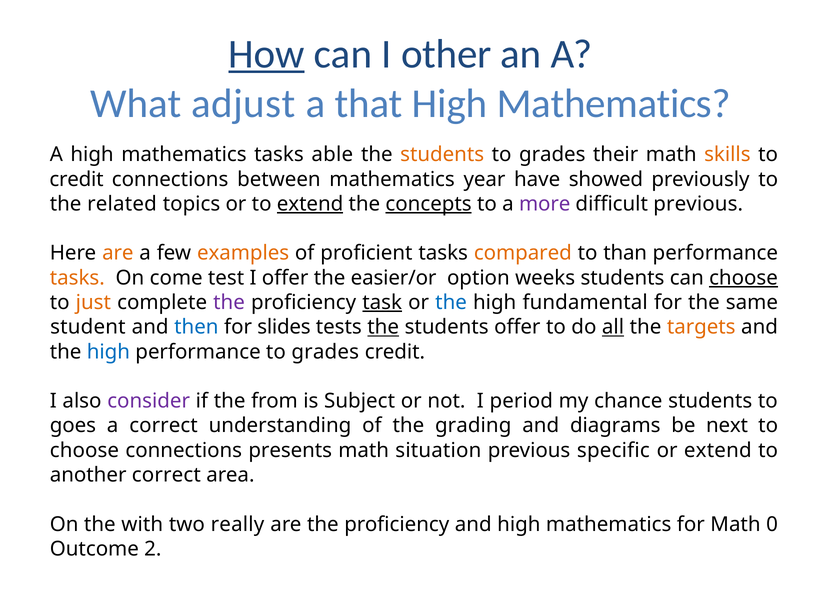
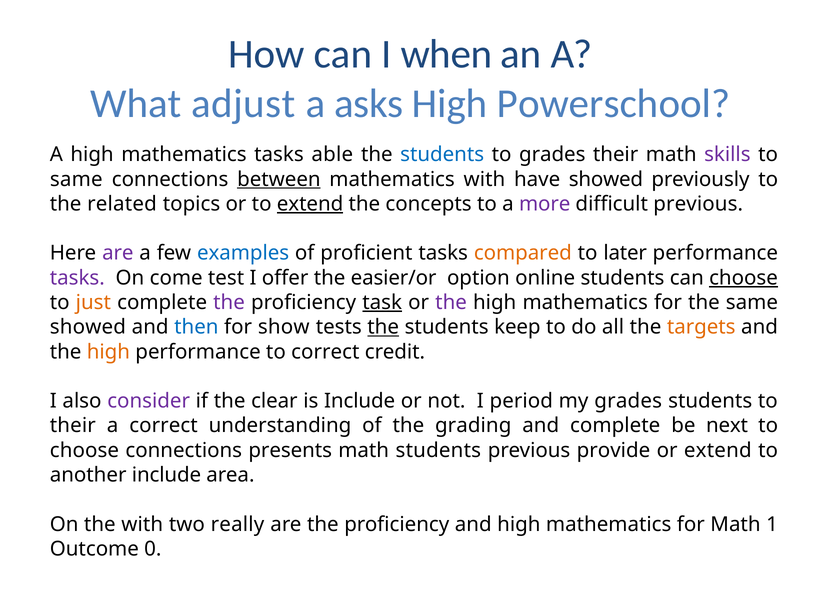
How underline: present -> none
other: other -> when
that: that -> asks
Mathematics at (614, 103): Mathematics -> Powerschool
students at (442, 155) colour: orange -> blue
skills colour: orange -> purple
credit at (77, 179): credit -> same
between underline: none -> present
mathematics year: year -> with
concepts underline: present -> none
are at (118, 253) colour: orange -> purple
examples colour: orange -> blue
than: than -> later
tasks at (77, 278) colour: orange -> purple
weeks: weeks -> online
the at (451, 302) colour: blue -> purple
fundamental at (585, 302): fundamental -> mathematics
student at (88, 327): student -> showed
slides: slides -> show
students offer: offer -> keep
all underline: present -> none
high at (108, 352) colour: blue -> orange
performance to grades: grades -> correct
from: from -> clear
is Subject: Subject -> Include
my chance: chance -> grades
goes at (73, 426): goes -> their
and diagrams: diagrams -> complete
math situation: situation -> students
specific: specific -> provide
another correct: correct -> include
0: 0 -> 1
2: 2 -> 0
